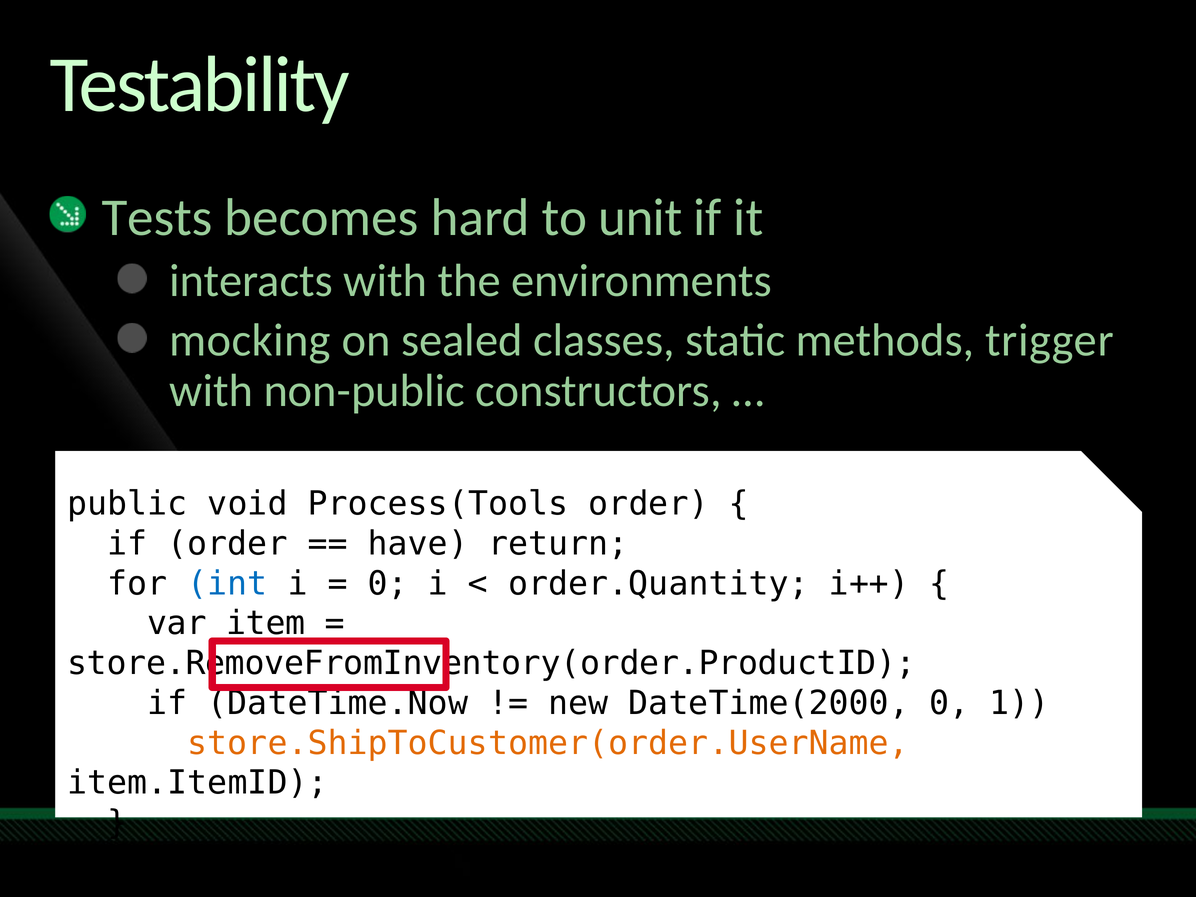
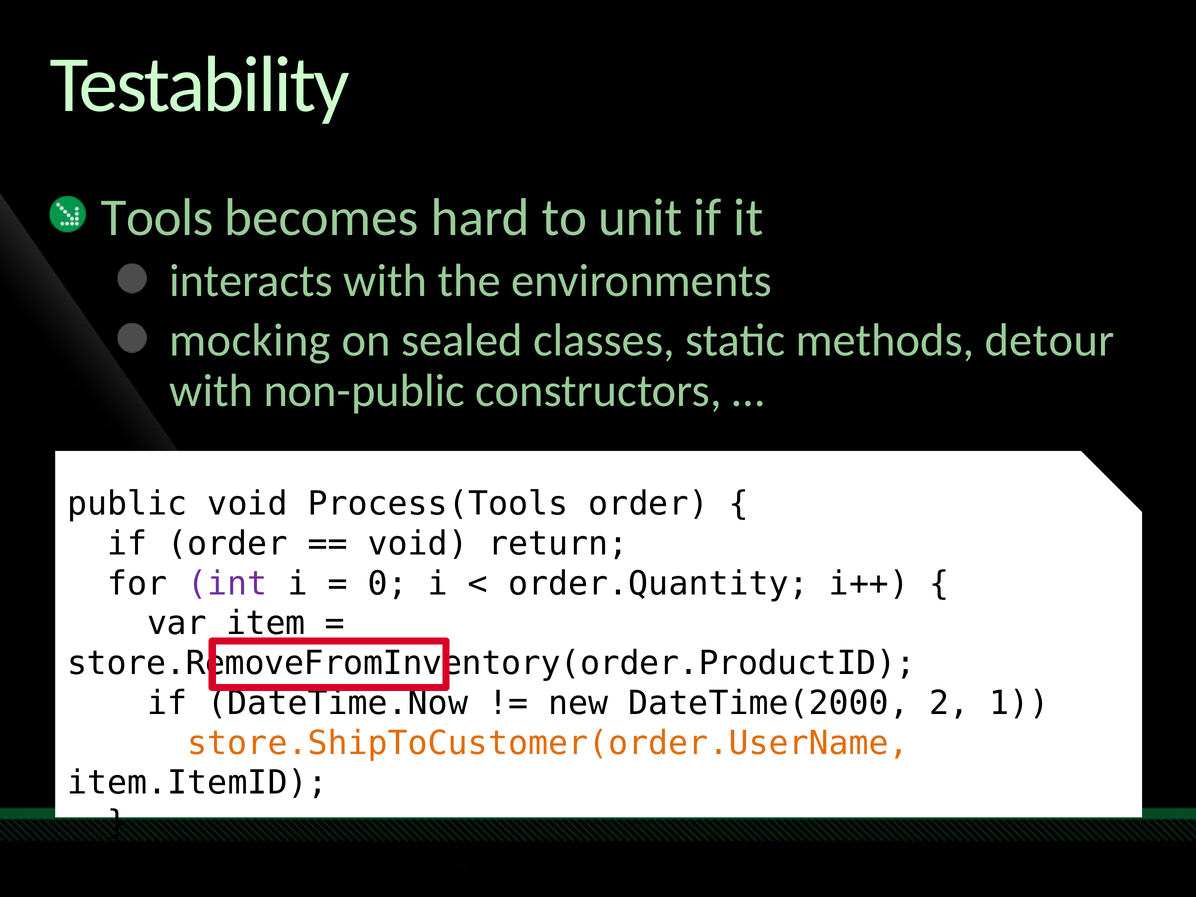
Tests: Tests -> Tools
trigger: trigger -> detour
have at (418, 544): have -> void
int colour: blue -> purple
DateTime(2000 0: 0 -> 2
